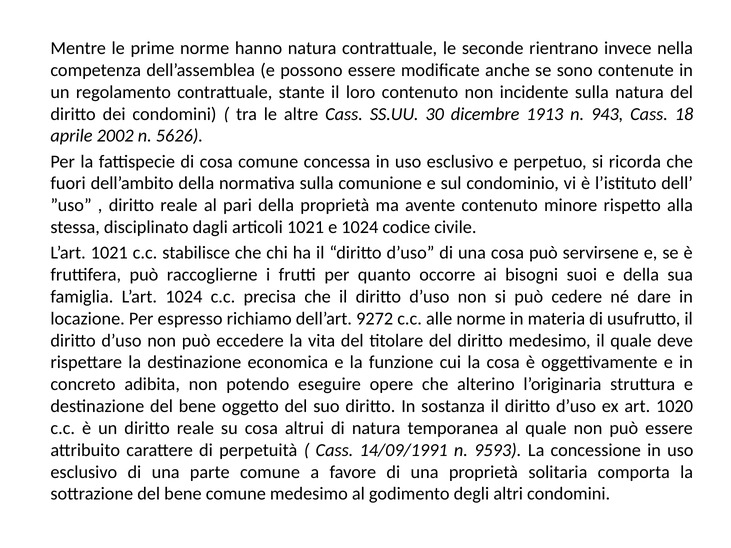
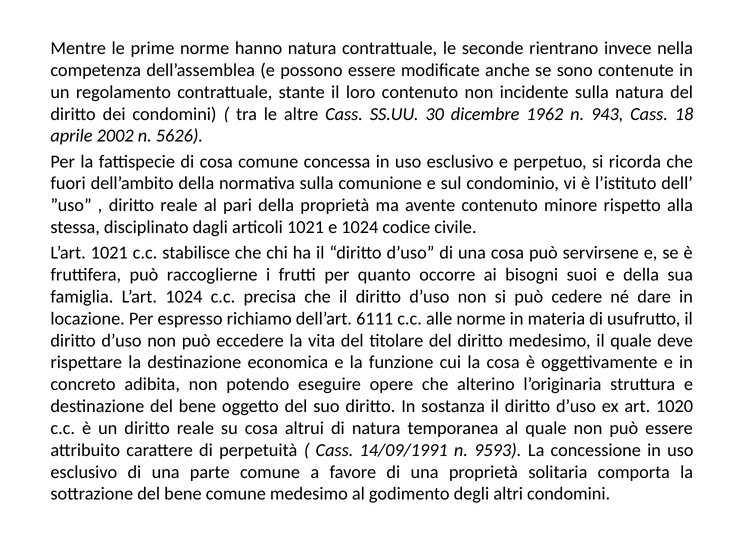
1913: 1913 -> 1962
9272: 9272 -> 6111
